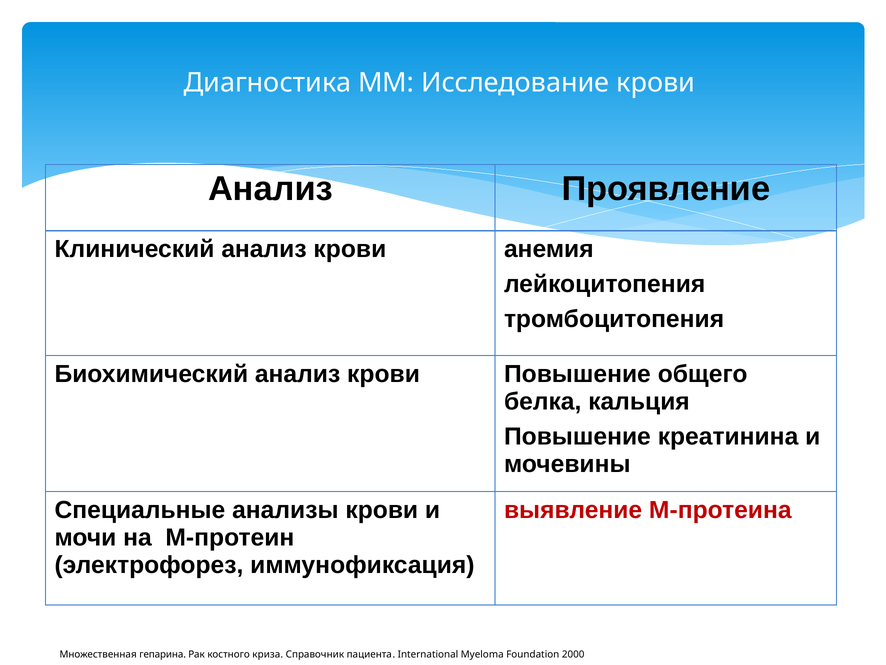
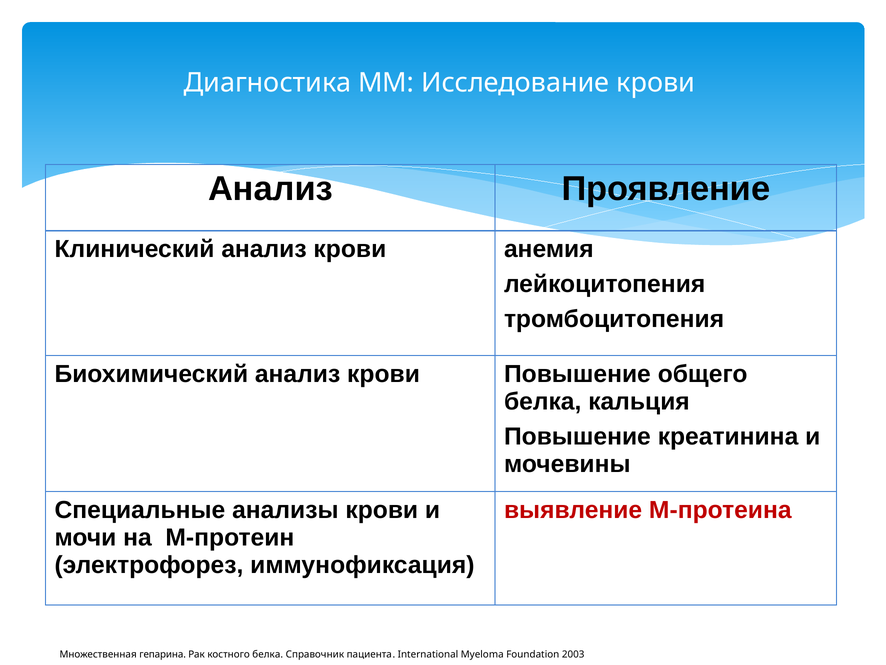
костного криза: криза -> белка
2000: 2000 -> 2003
